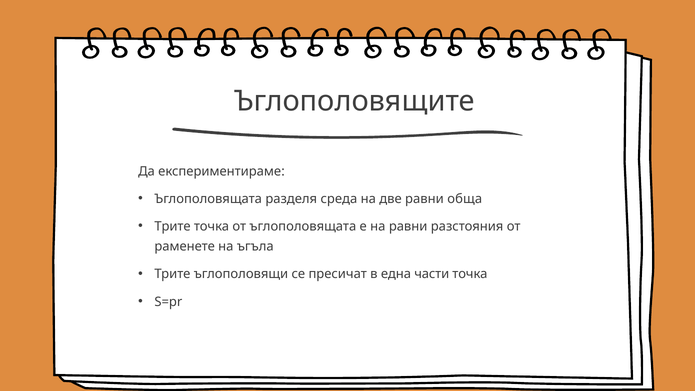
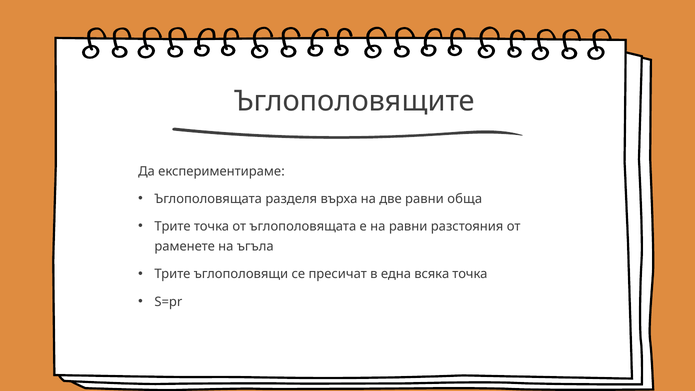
среда: среда -> върха
части: части -> всяка
